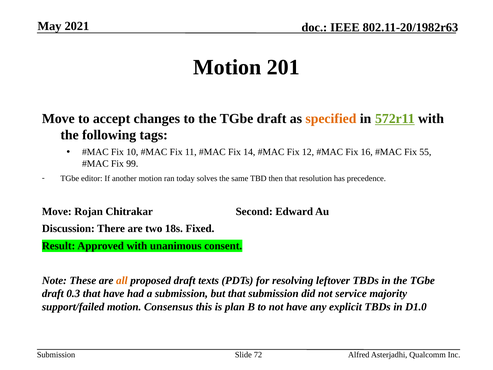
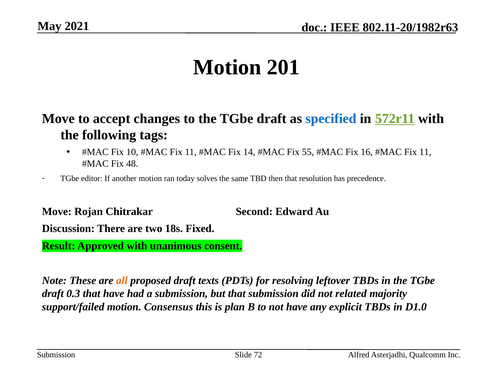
specified colour: orange -> blue
12: 12 -> 55
55 at (425, 152): 55 -> 11
99: 99 -> 48
service: service -> related
